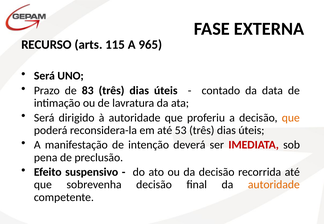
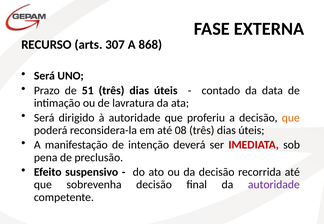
115: 115 -> 307
965: 965 -> 868
83: 83 -> 51
53: 53 -> 08
autoridade at (274, 185) colour: orange -> purple
